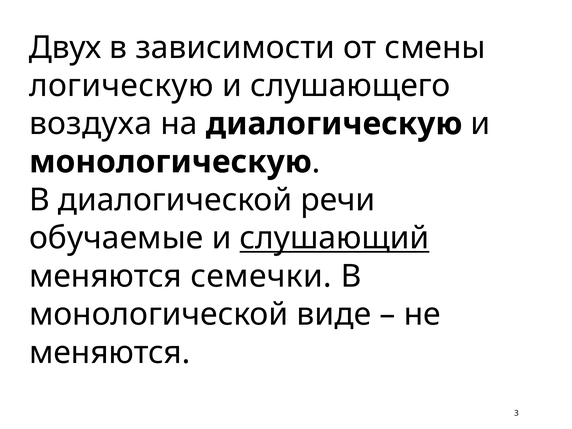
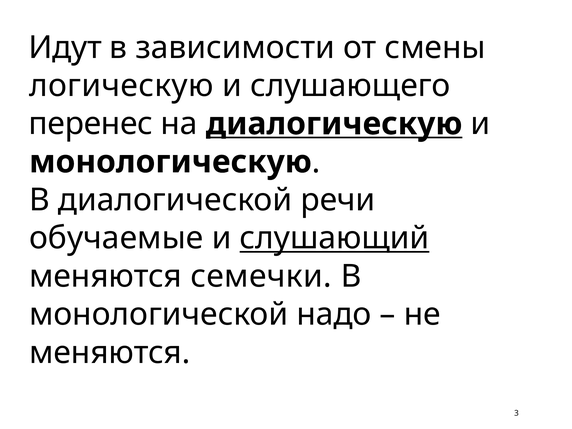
Двух: Двух -> Идут
воздуха: воздуха -> перенес
диалогическую underline: none -> present
виде: виде -> надо
